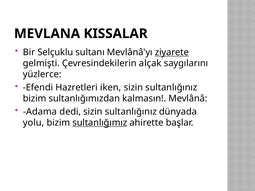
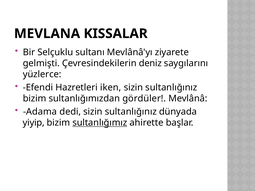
ziyarete underline: present -> none
alçak: alçak -> deniz
kalmasın: kalmasın -> gördüler
yolu: yolu -> yiyip
